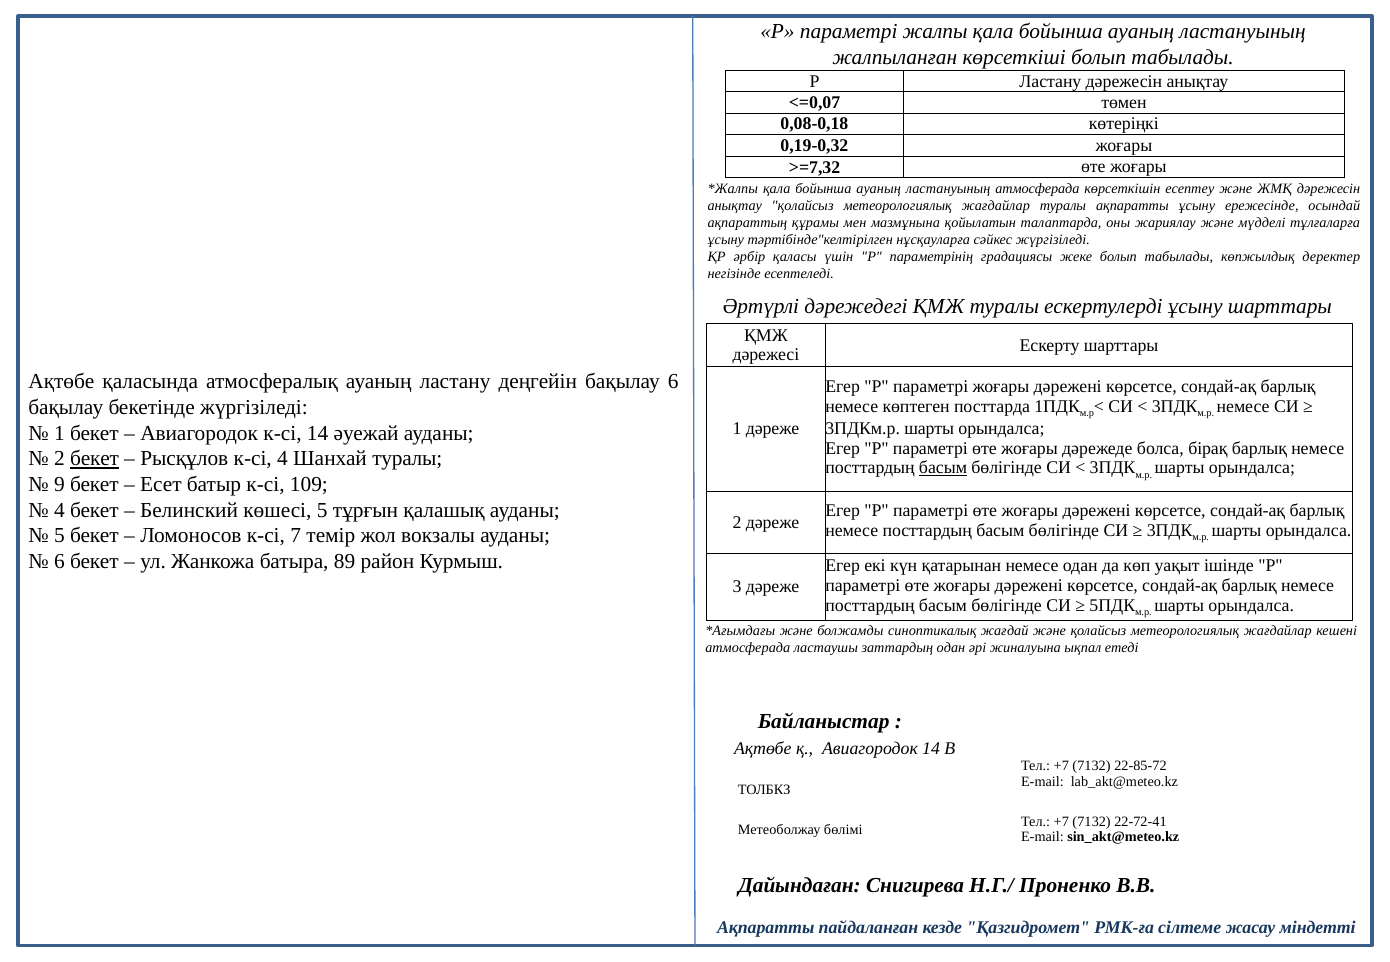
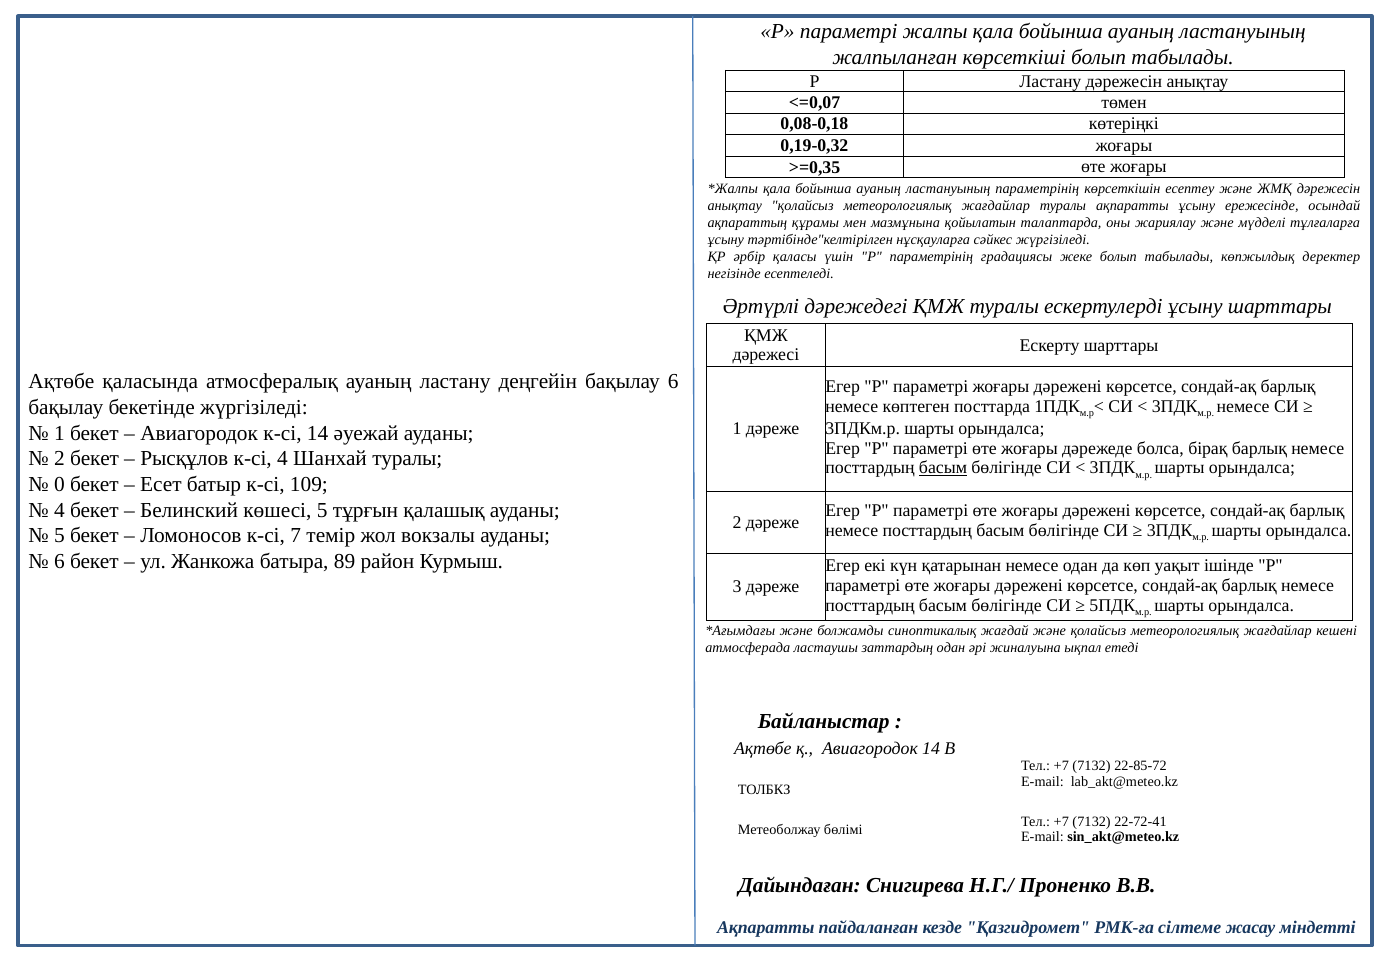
>=7,32: >=7,32 -> >=0,35
ластануының атмосферада: атмосферада -> параметрінің
бекет at (95, 459) underline: present -> none
9: 9 -> 0
